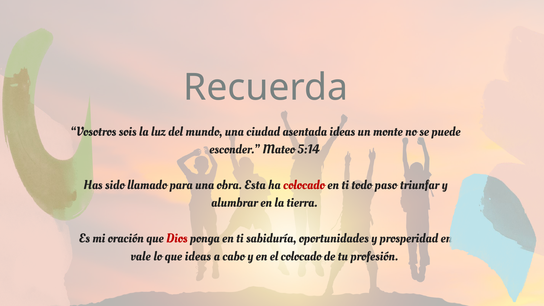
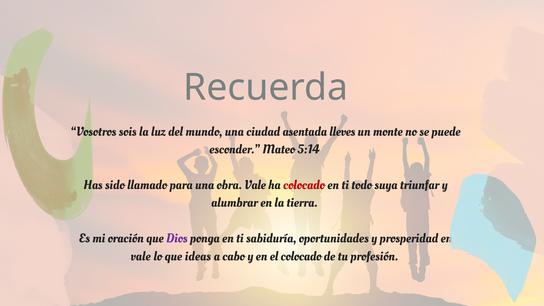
asentada ideas: ideas -> lleves
obra Esta: Esta -> Vale
paso: paso -> suya
Dios colour: red -> purple
